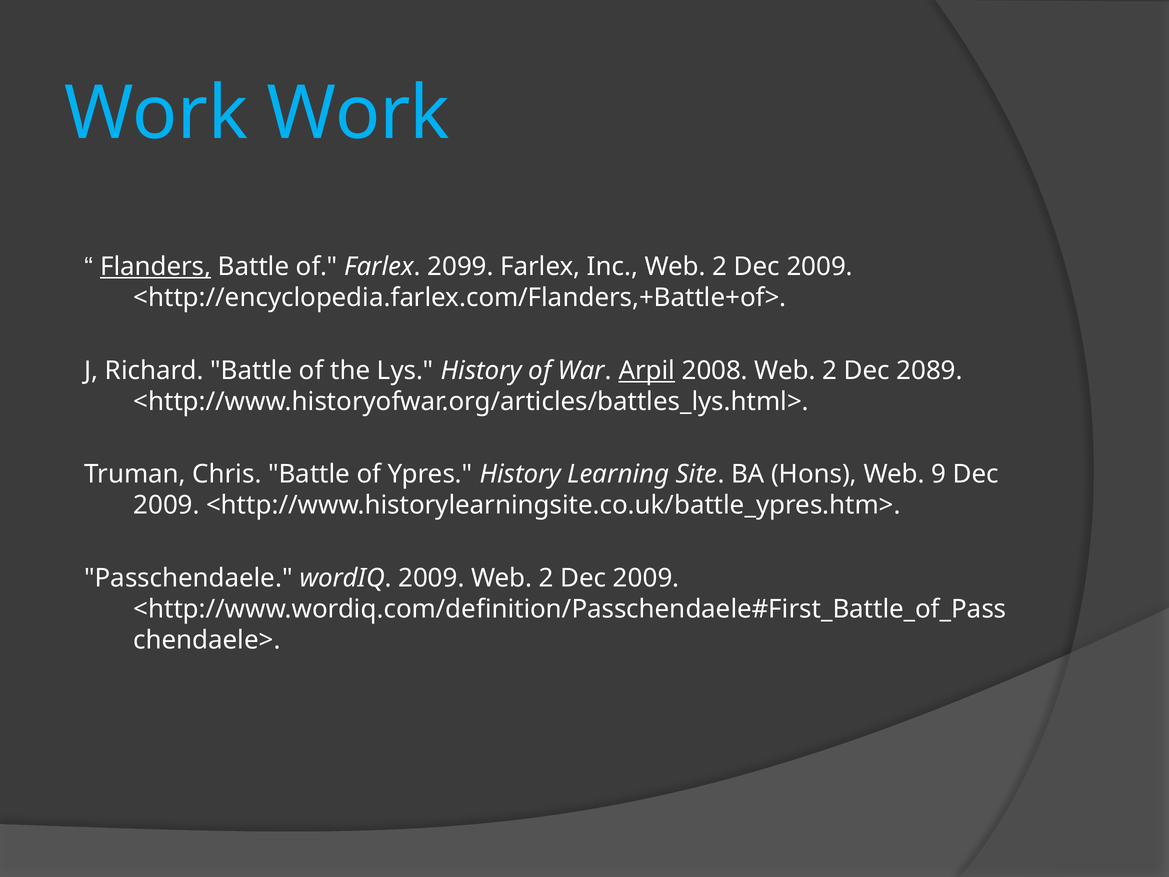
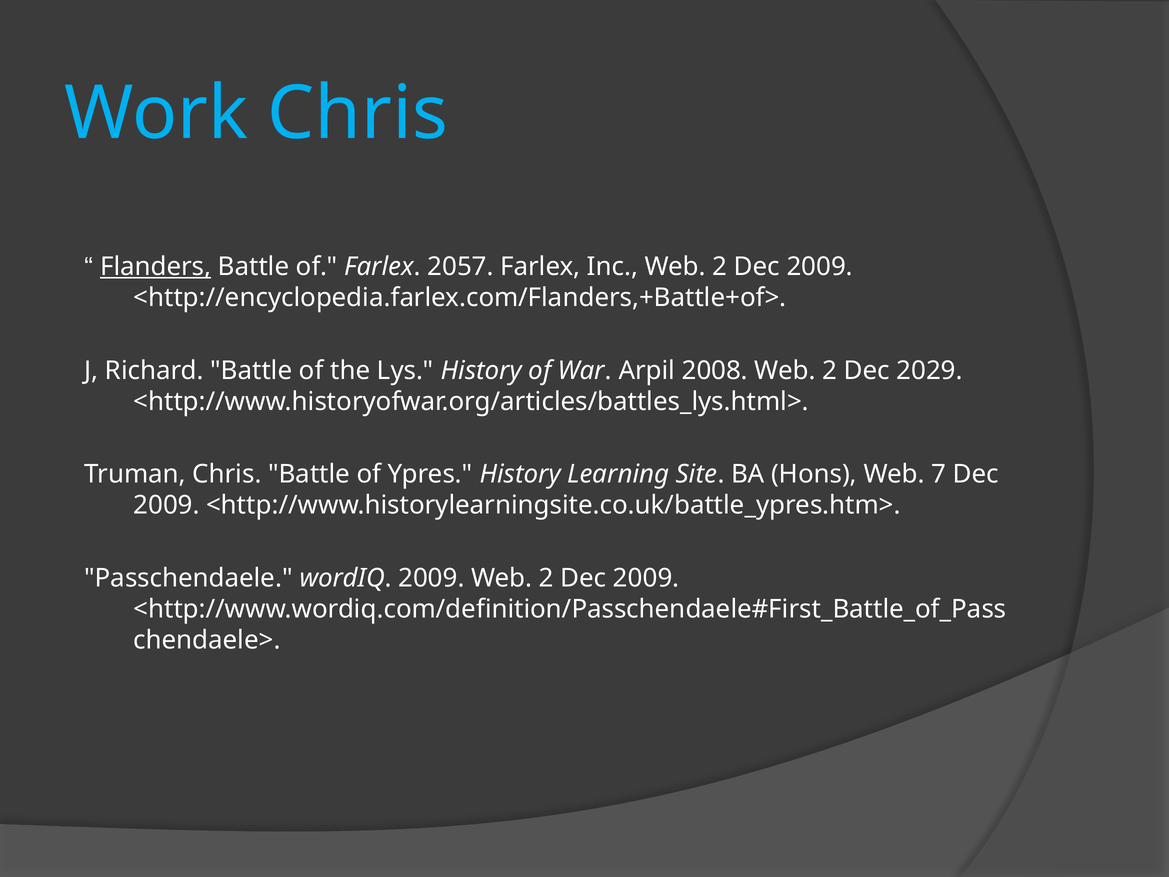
Work Work: Work -> Chris
2099: 2099 -> 2057
Arpil underline: present -> none
2089: 2089 -> 2029
9: 9 -> 7
